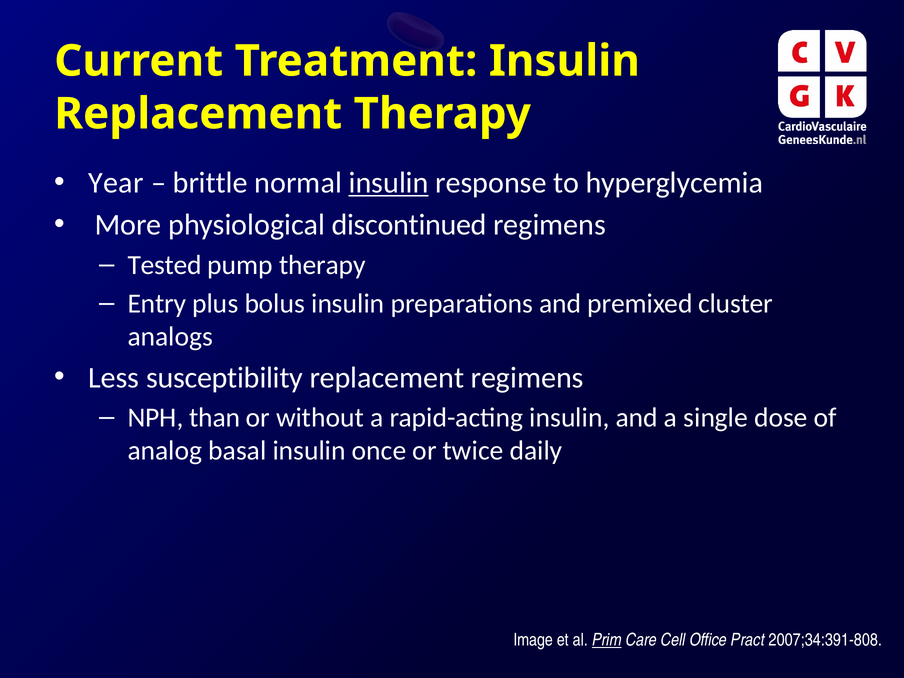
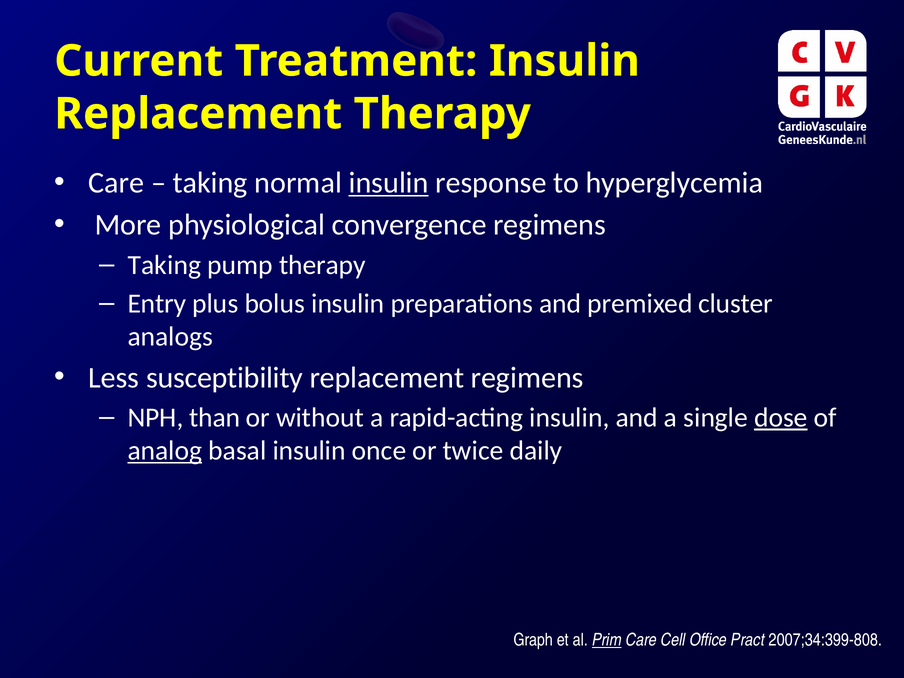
Year at (116, 183): Year -> Care
brittle at (210, 183): brittle -> taking
discontinued: discontinued -> convergence
Tested at (165, 265): Tested -> Taking
dose underline: none -> present
analog underline: none -> present
Image: Image -> Graph
2007;34:391-808: 2007;34:391-808 -> 2007;34:399-808
